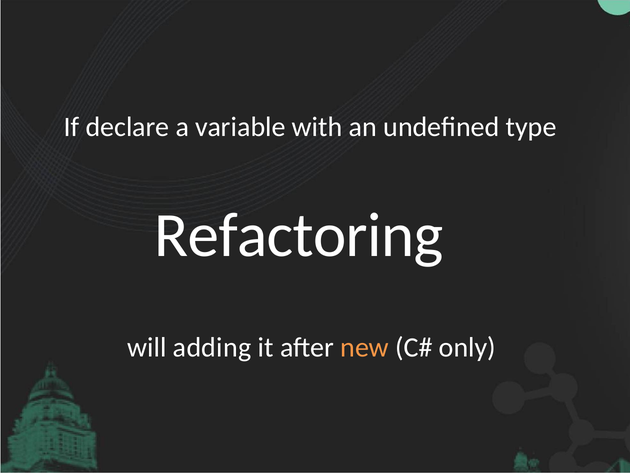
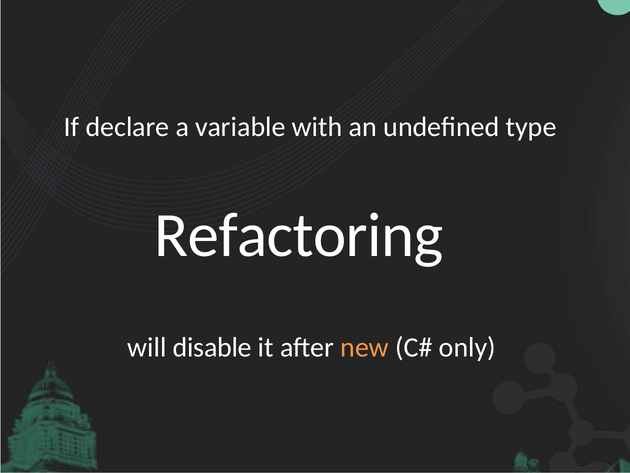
adding: adding -> disable
